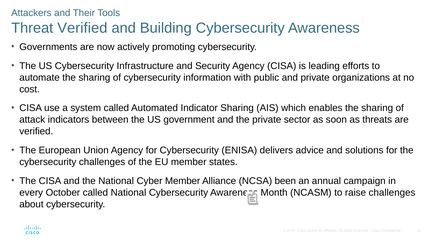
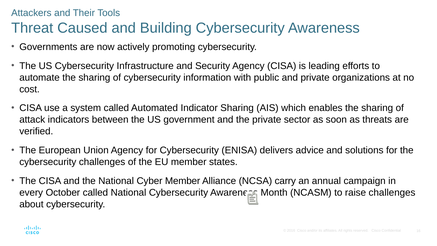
Threat Verified: Verified -> Caused
been: been -> carry
